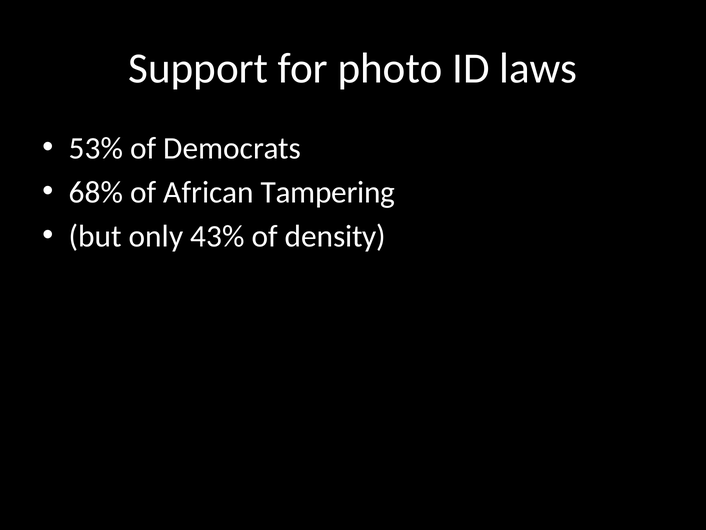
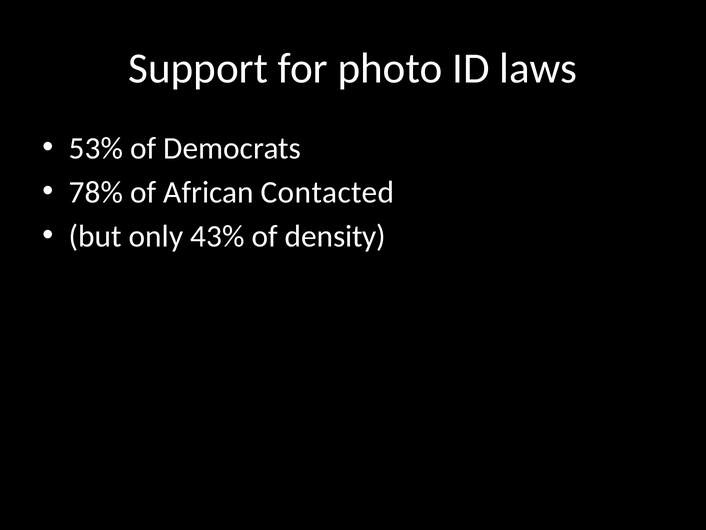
68%: 68% -> 78%
Tampering: Tampering -> Contacted
